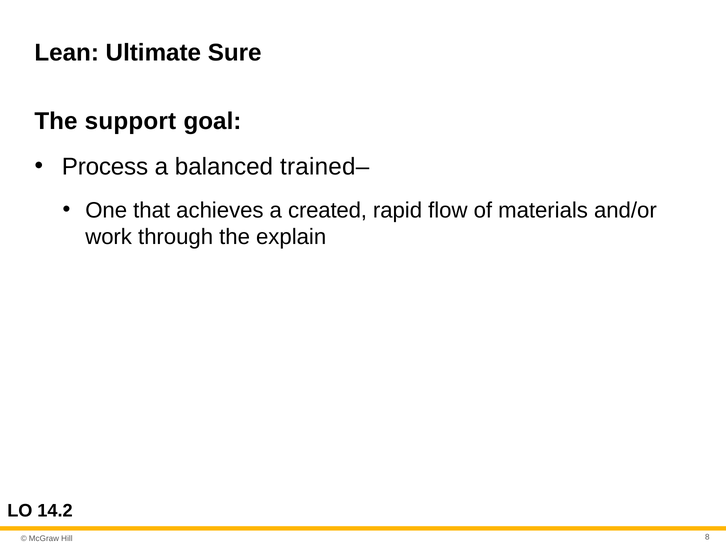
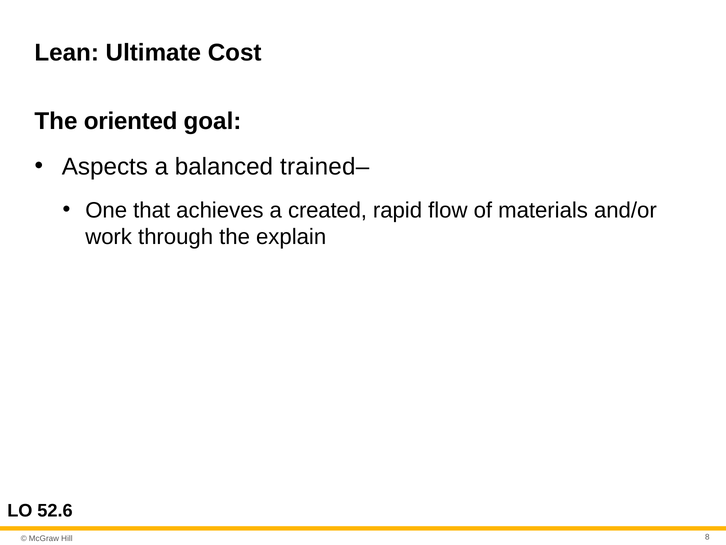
Sure: Sure -> Cost
support: support -> oriented
Process: Process -> Aspects
14.2: 14.2 -> 52.6
